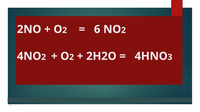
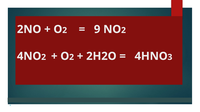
6: 6 -> 9
